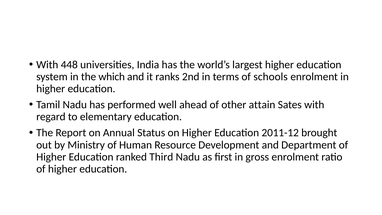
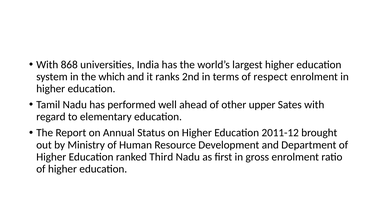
448: 448 -> 868
schools: schools -> respect
attain: attain -> upper
